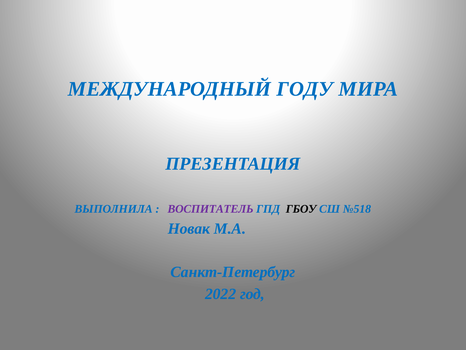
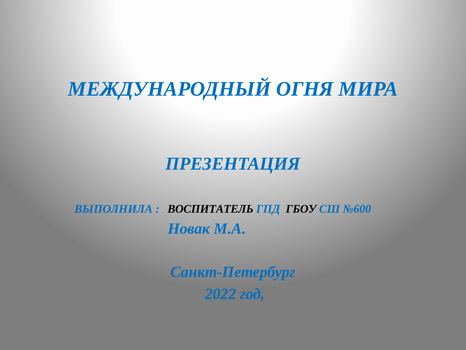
ГОДУ: ГОДУ -> ОГНЯ
ВОСПИТАТЕЛЬ colour: purple -> black
№518: №518 -> №600
